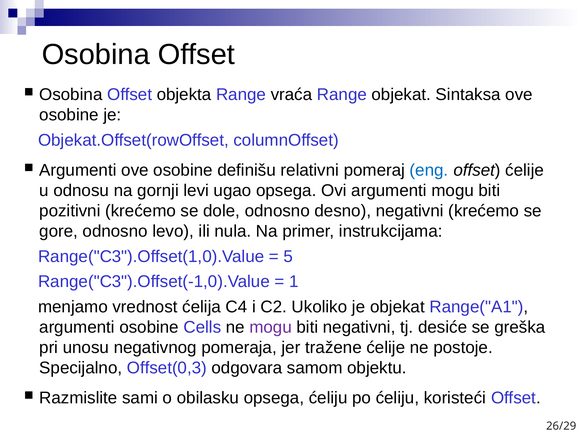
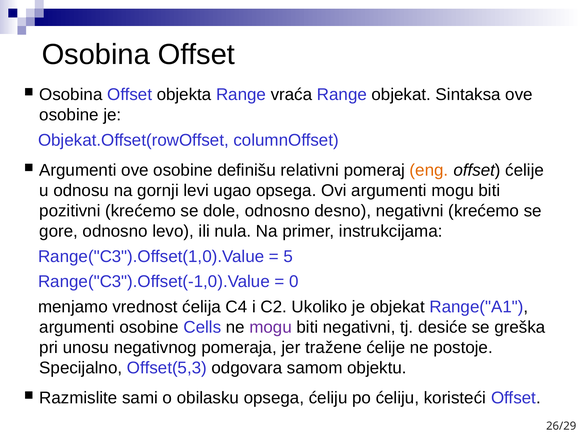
eng colour: blue -> orange
1: 1 -> 0
Offset(0,3: Offset(0,3 -> Offset(5,3
